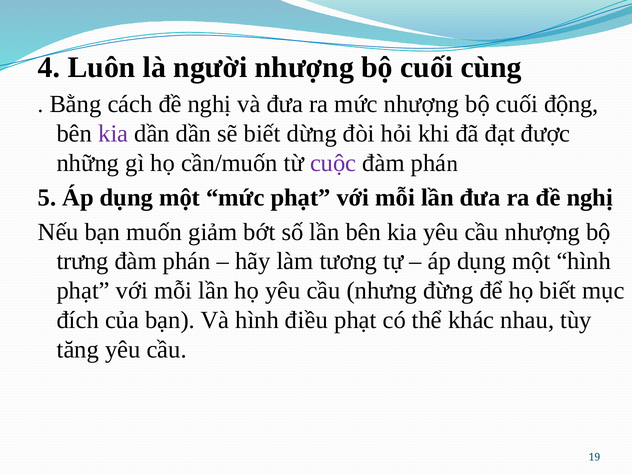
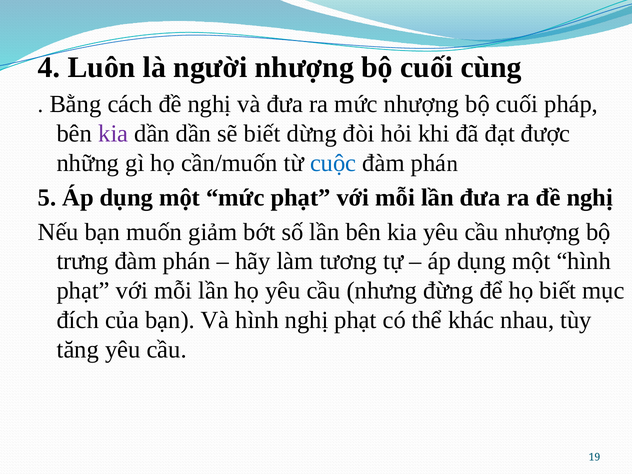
động: động -> pháp
cuộc colour: purple -> blue
hình điều: điều -> nghị
